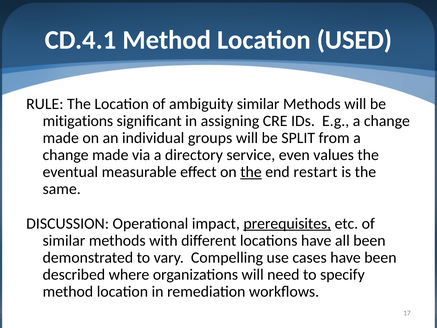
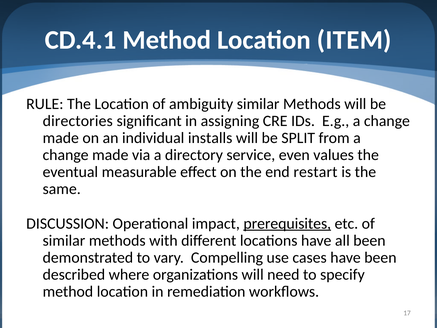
USED: USED -> ITEM
mitigations: mitigations -> directories
groups: groups -> installs
the at (251, 172) underline: present -> none
